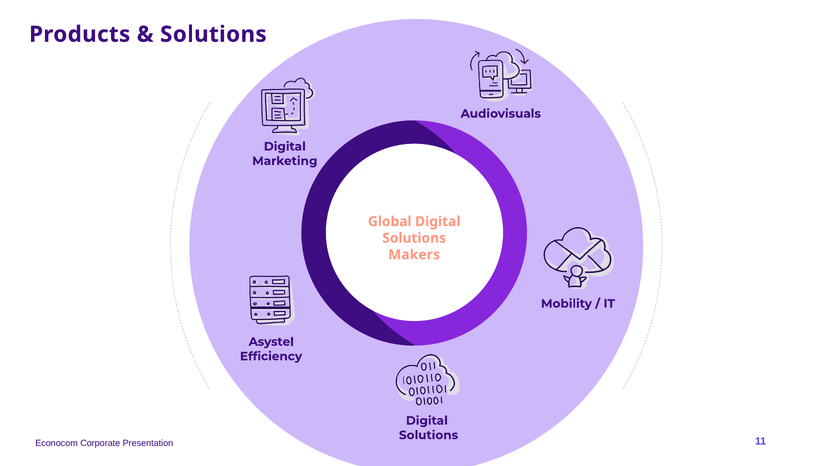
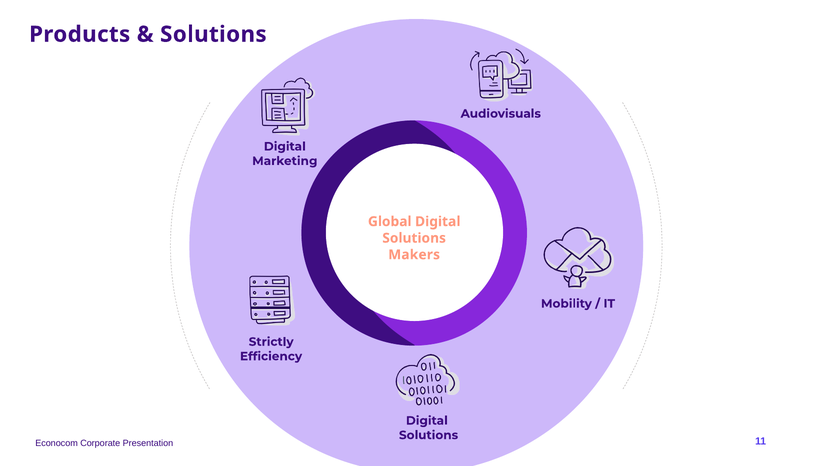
Asystel: Asystel -> Strictly
